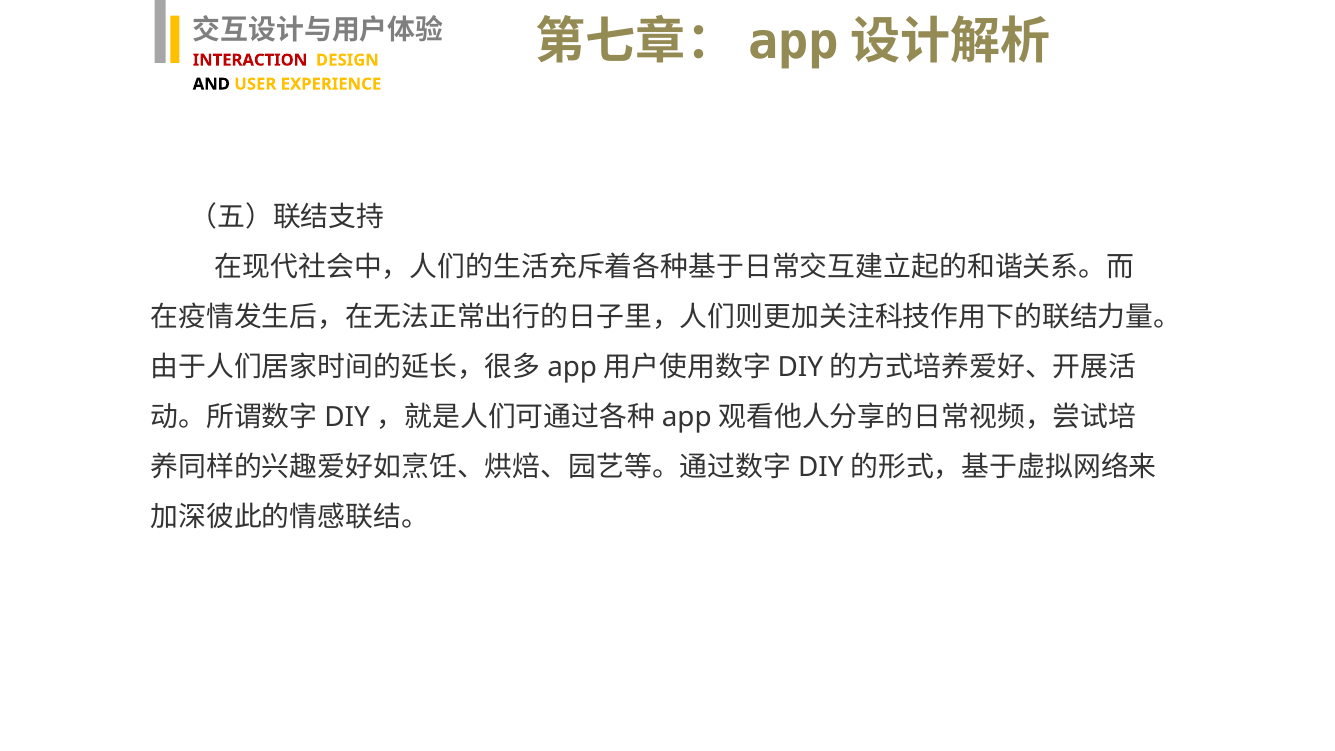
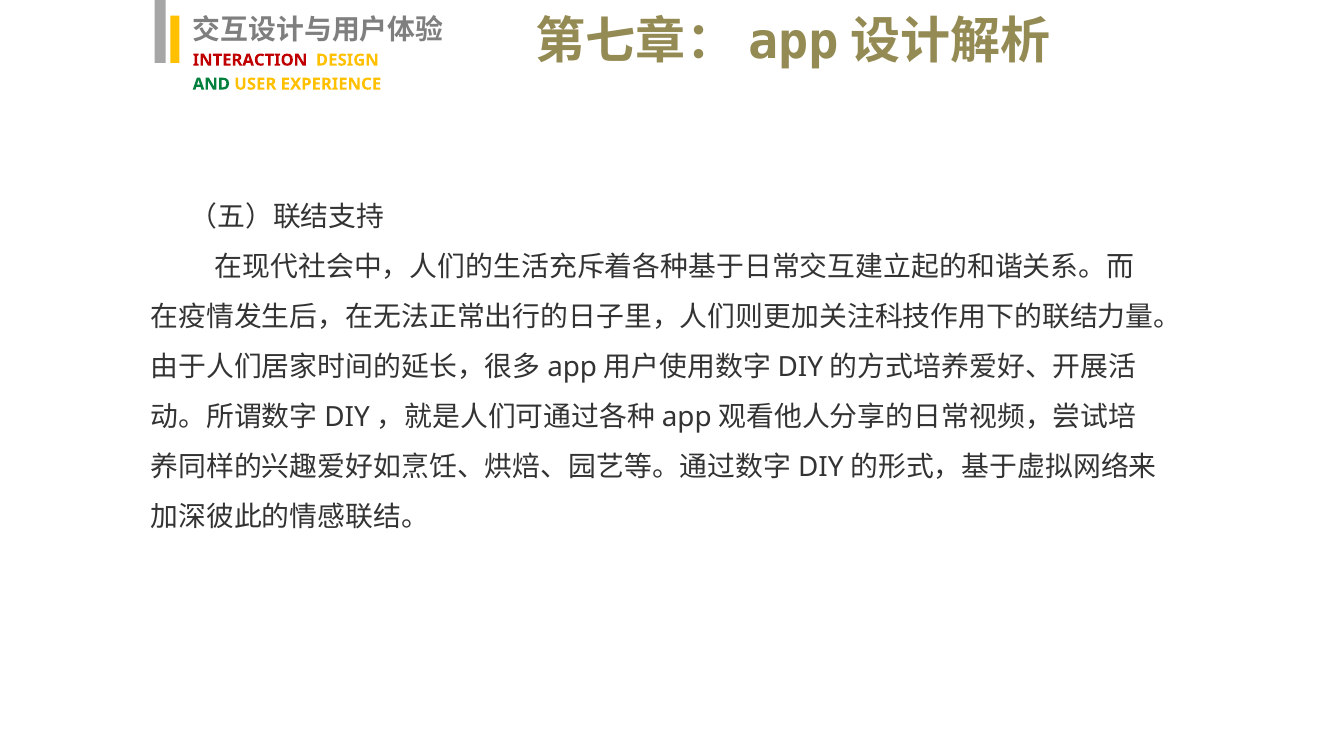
AND colour: black -> green
